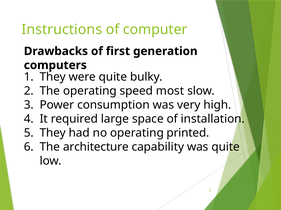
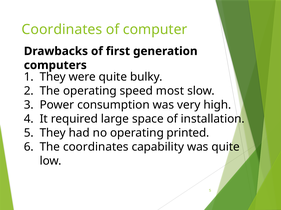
Instructions at (62, 30): Instructions -> Coordinates
The architecture: architecture -> coordinates
